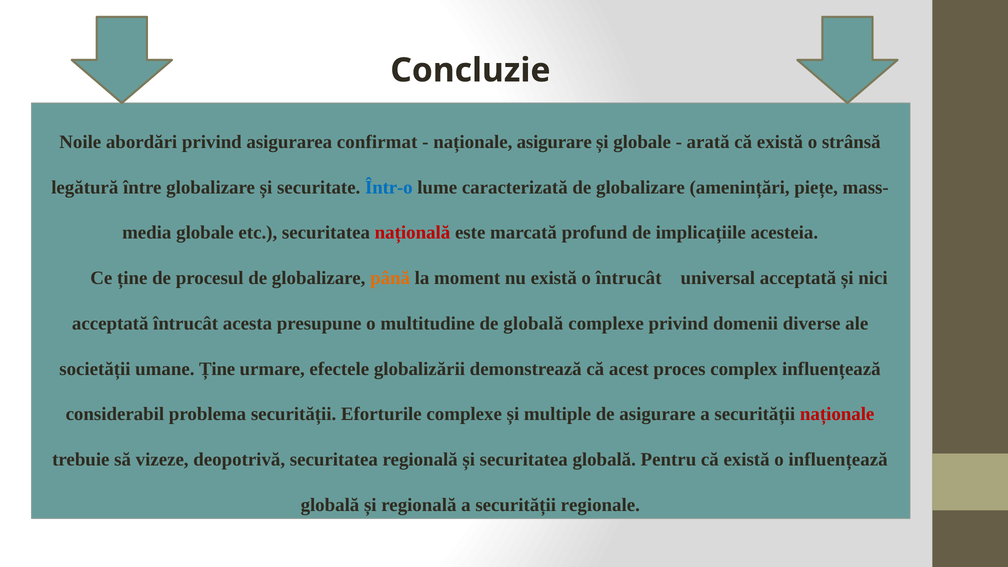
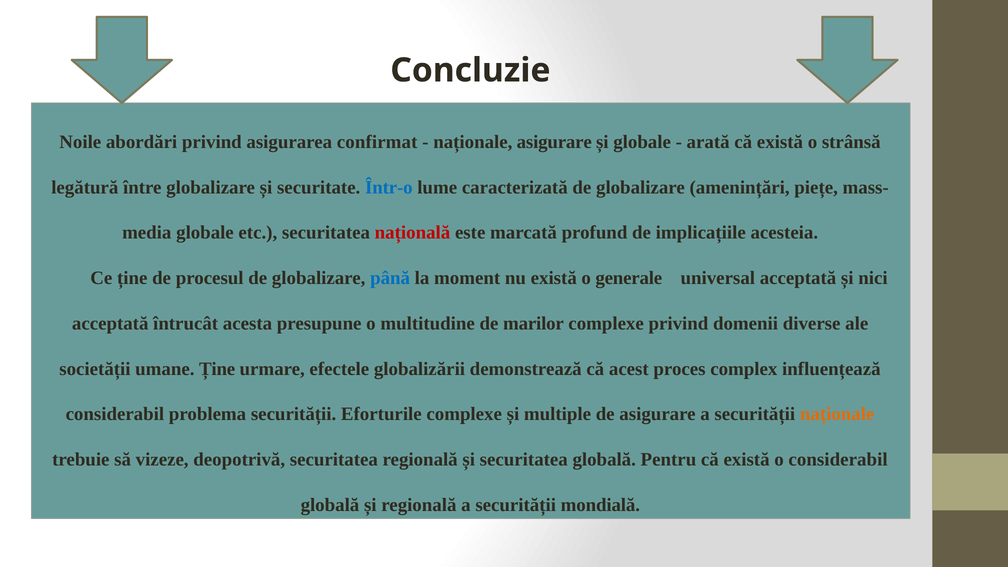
până colour: orange -> blue
o întrucât: întrucât -> generale
de globală: globală -> marilor
naționale at (837, 414) colour: red -> orange
o influențează: influențează -> considerabil
regionale: regionale -> mondială
